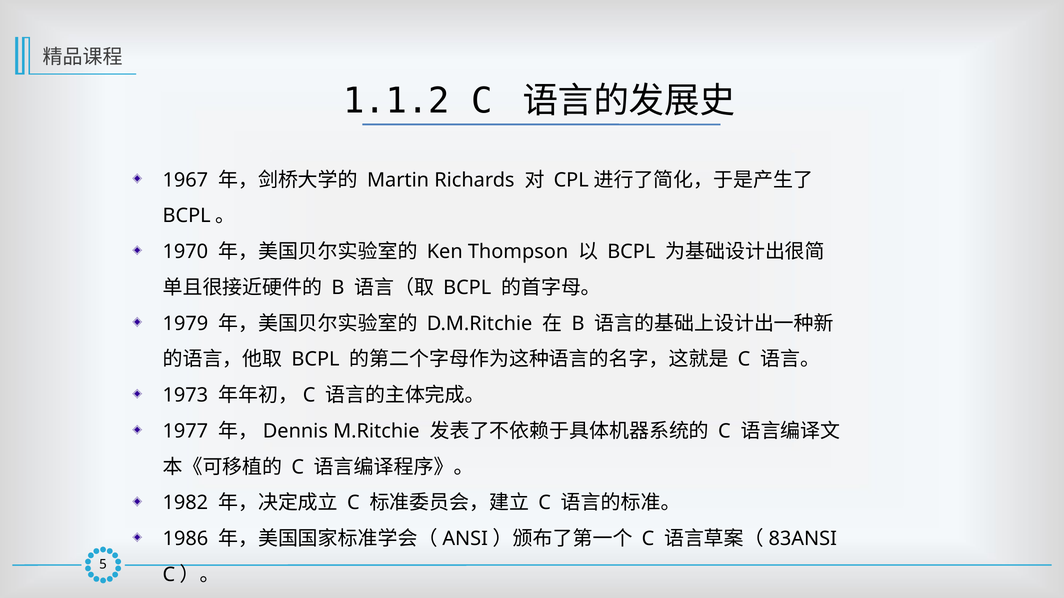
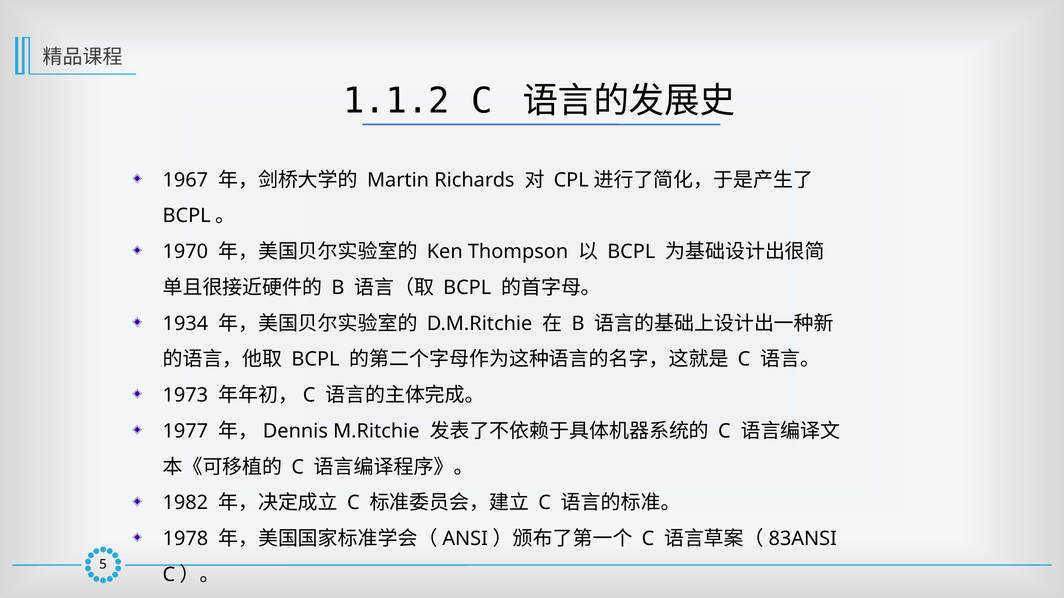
1979: 1979 -> 1934
1986: 1986 -> 1978
